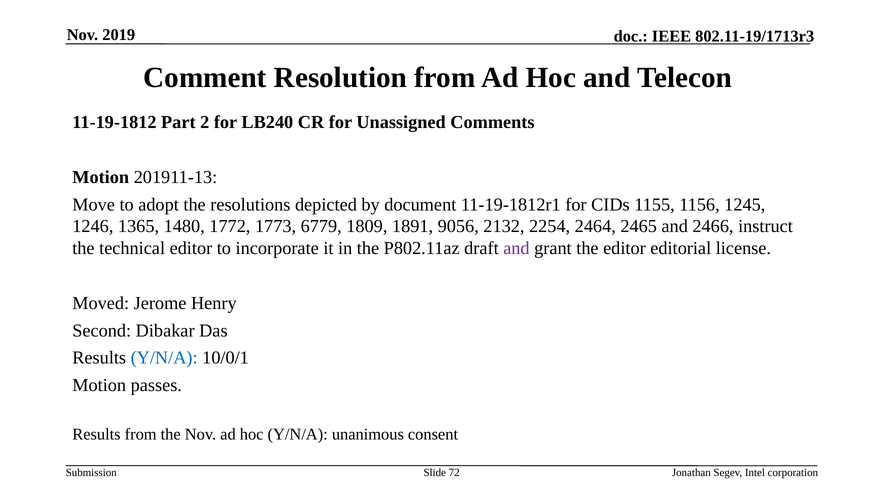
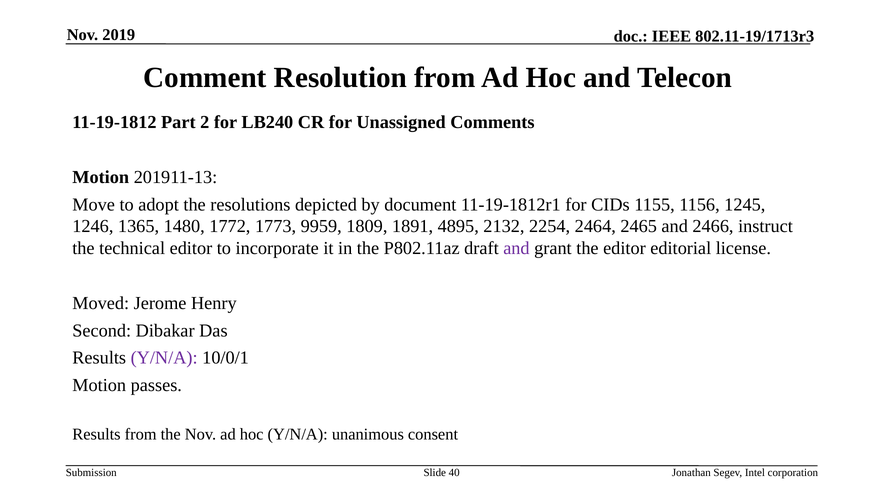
6779: 6779 -> 9959
9056: 9056 -> 4895
Y/N/A at (164, 358) colour: blue -> purple
72: 72 -> 40
